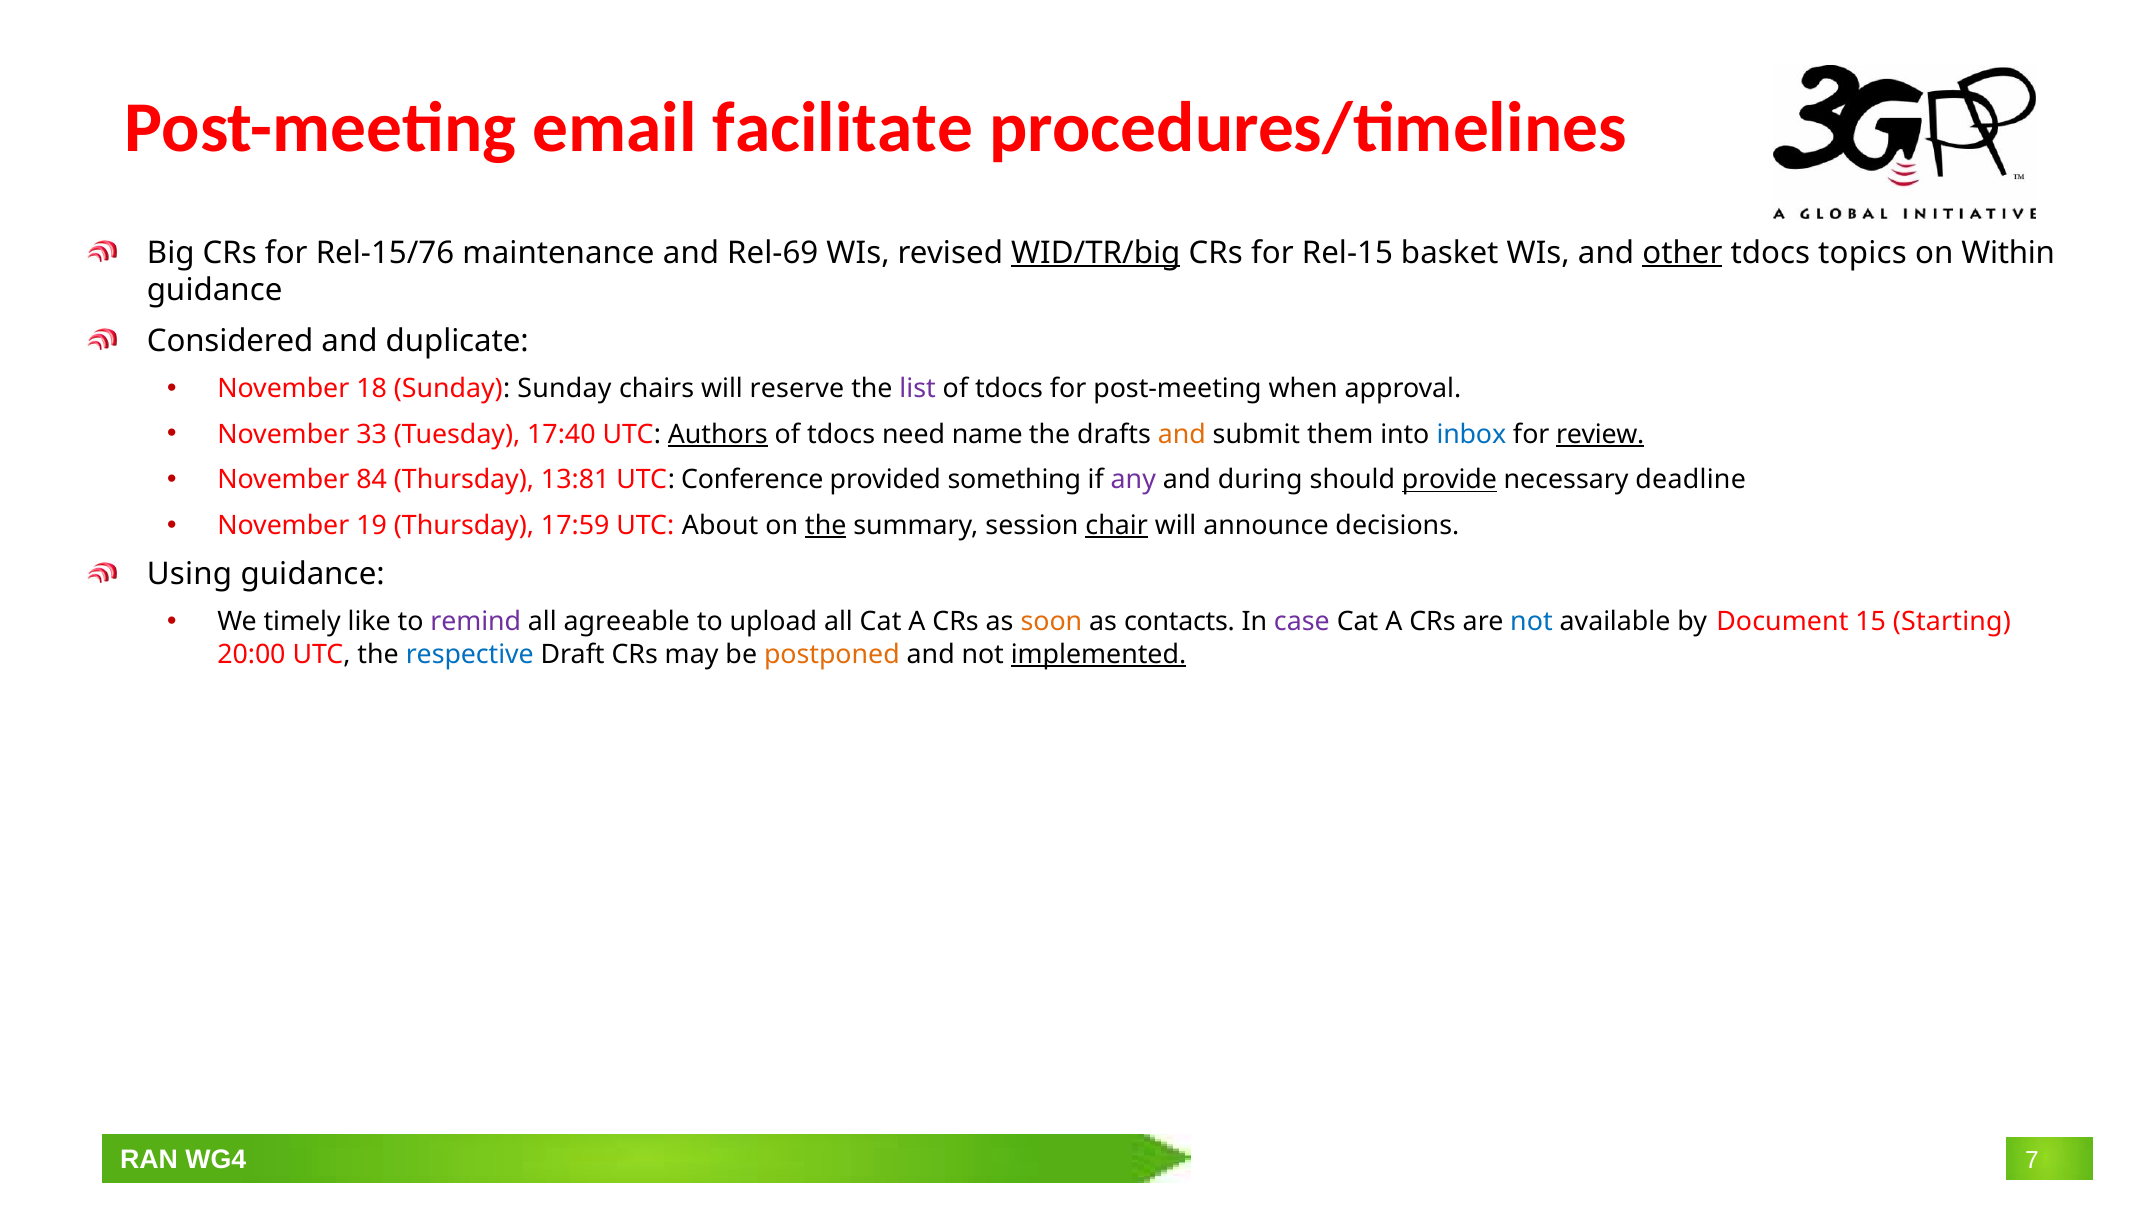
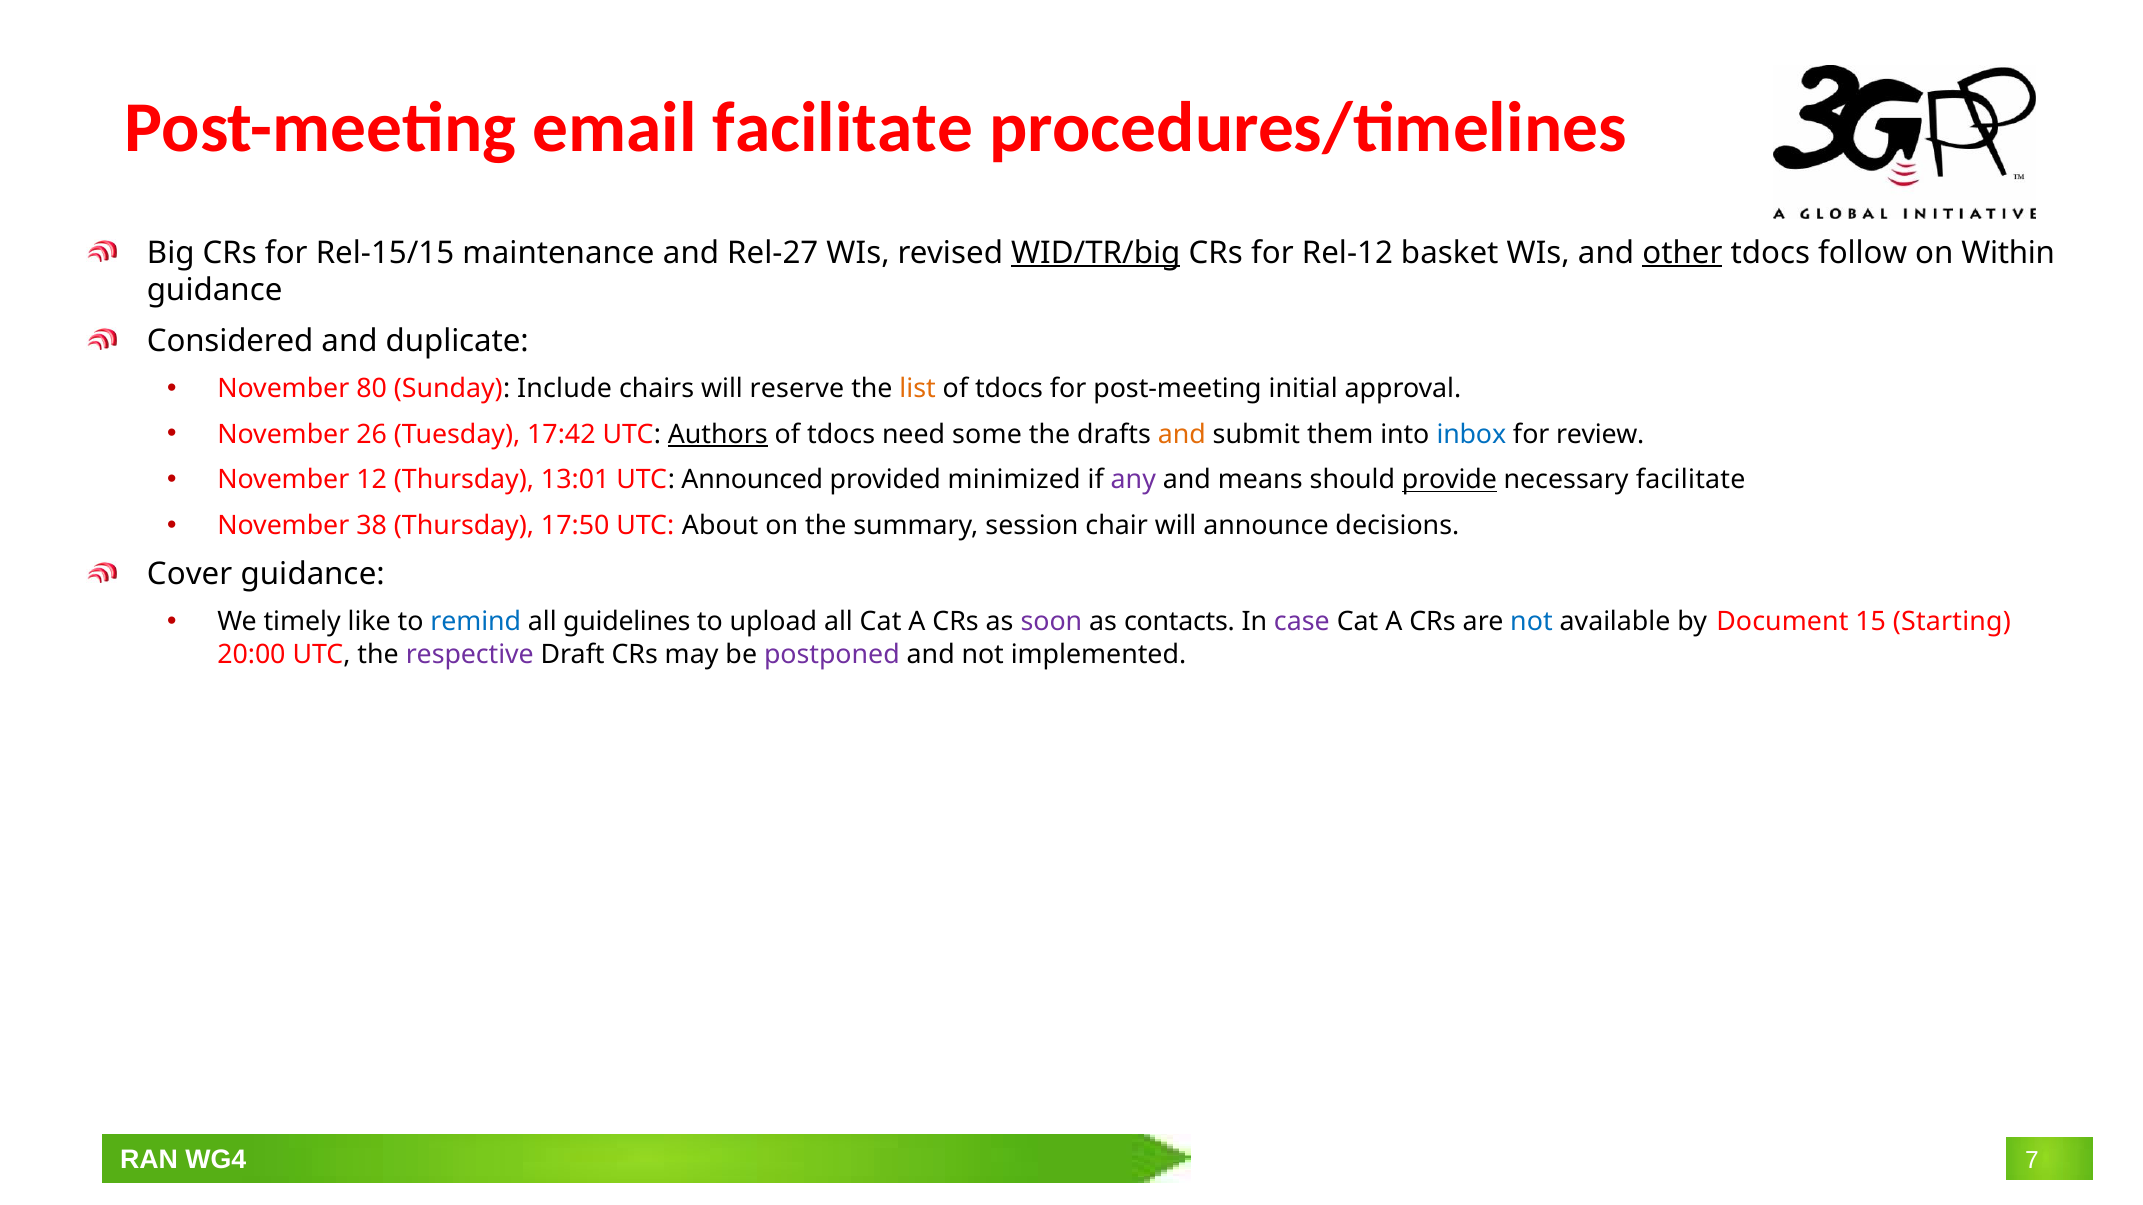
Rel-15/76: Rel-15/76 -> Rel-15/15
Rel-69: Rel-69 -> Rel-27
Rel-15: Rel-15 -> Rel-12
topics: topics -> follow
18: 18 -> 80
Sunday Sunday: Sunday -> Include
list colour: purple -> orange
when: when -> initial
33: 33 -> 26
17:40: 17:40 -> 17:42
name: name -> some
review underline: present -> none
84: 84 -> 12
13:81: 13:81 -> 13:01
Conference: Conference -> Announced
something: something -> minimized
during: during -> means
necessary deadline: deadline -> facilitate
19: 19 -> 38
17:59: 17:59 -> 17:50
the at (826, 526) underline: present -> none
chair underline: present -> none
Using: Using -> Cover
remind colour: purple -> blue
agreeable: agreeable -> guidelines
soon colour: orange -> purple
respective colour: blue -> purple
postponed colour: orange -> purple
implemented underline: present -> none
